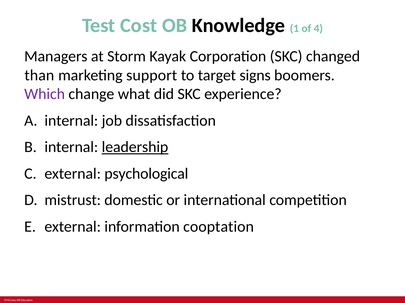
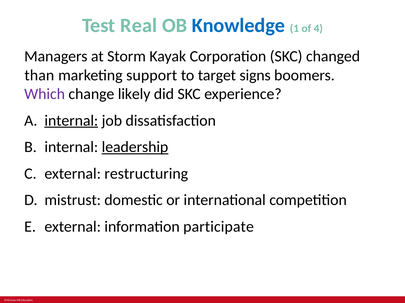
Cost: Cost -> Real
Knowledge colour: black -> blue
what: what -> likely
internal at (71, 121) underline: none -> present
psychological: psychological -> restructuring
cooptation: cooptation -> participate
